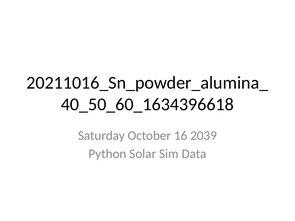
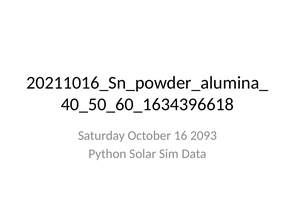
2039: 2039 -> 2093
